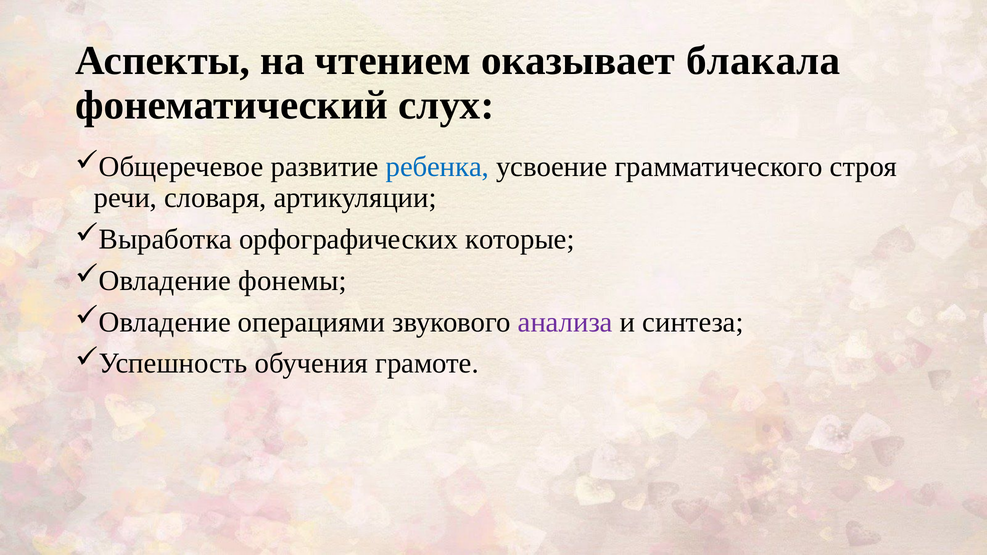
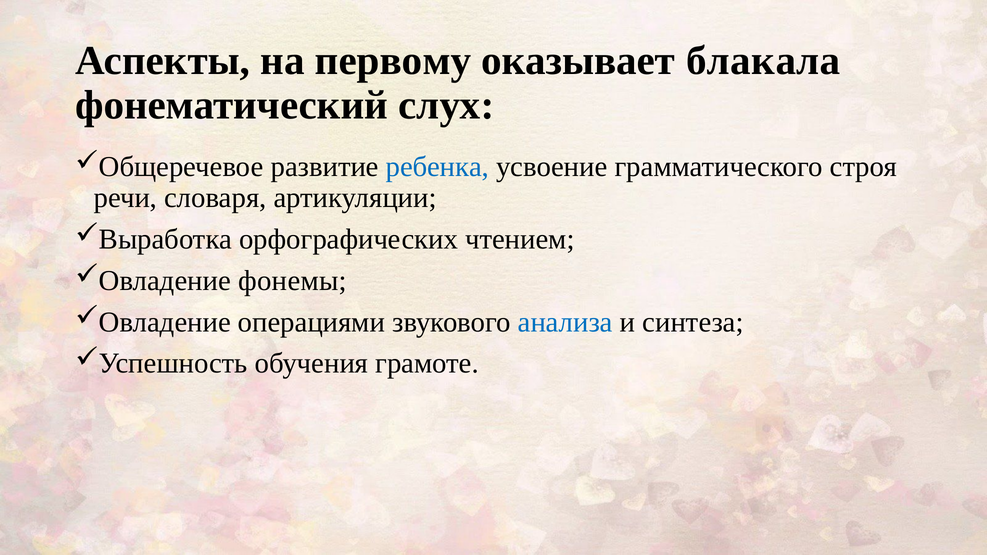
чтением: чтением -> первому
которые: которые -> чтением
анализа colour: purple -> blue
